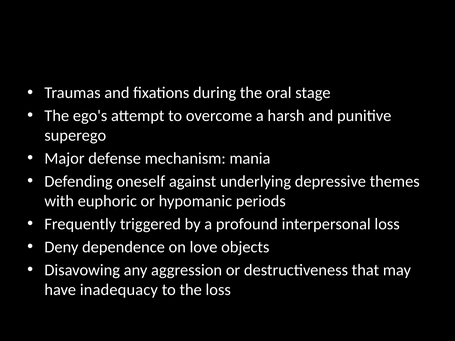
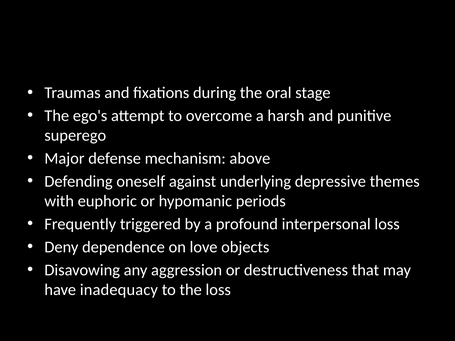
mania: mania -> above
